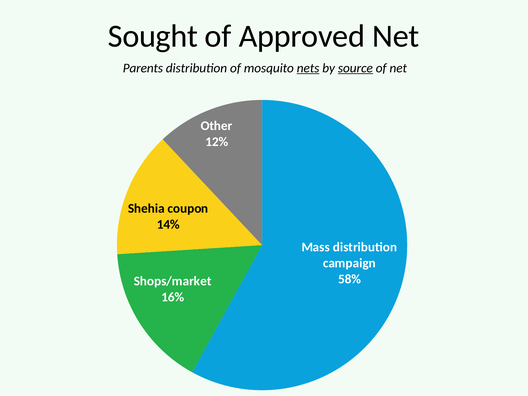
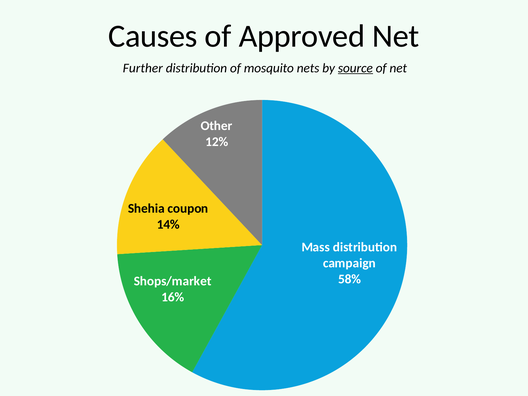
Sought: Sought -> Causes
Parents: Parents -> Further
nets underline: present -> none
